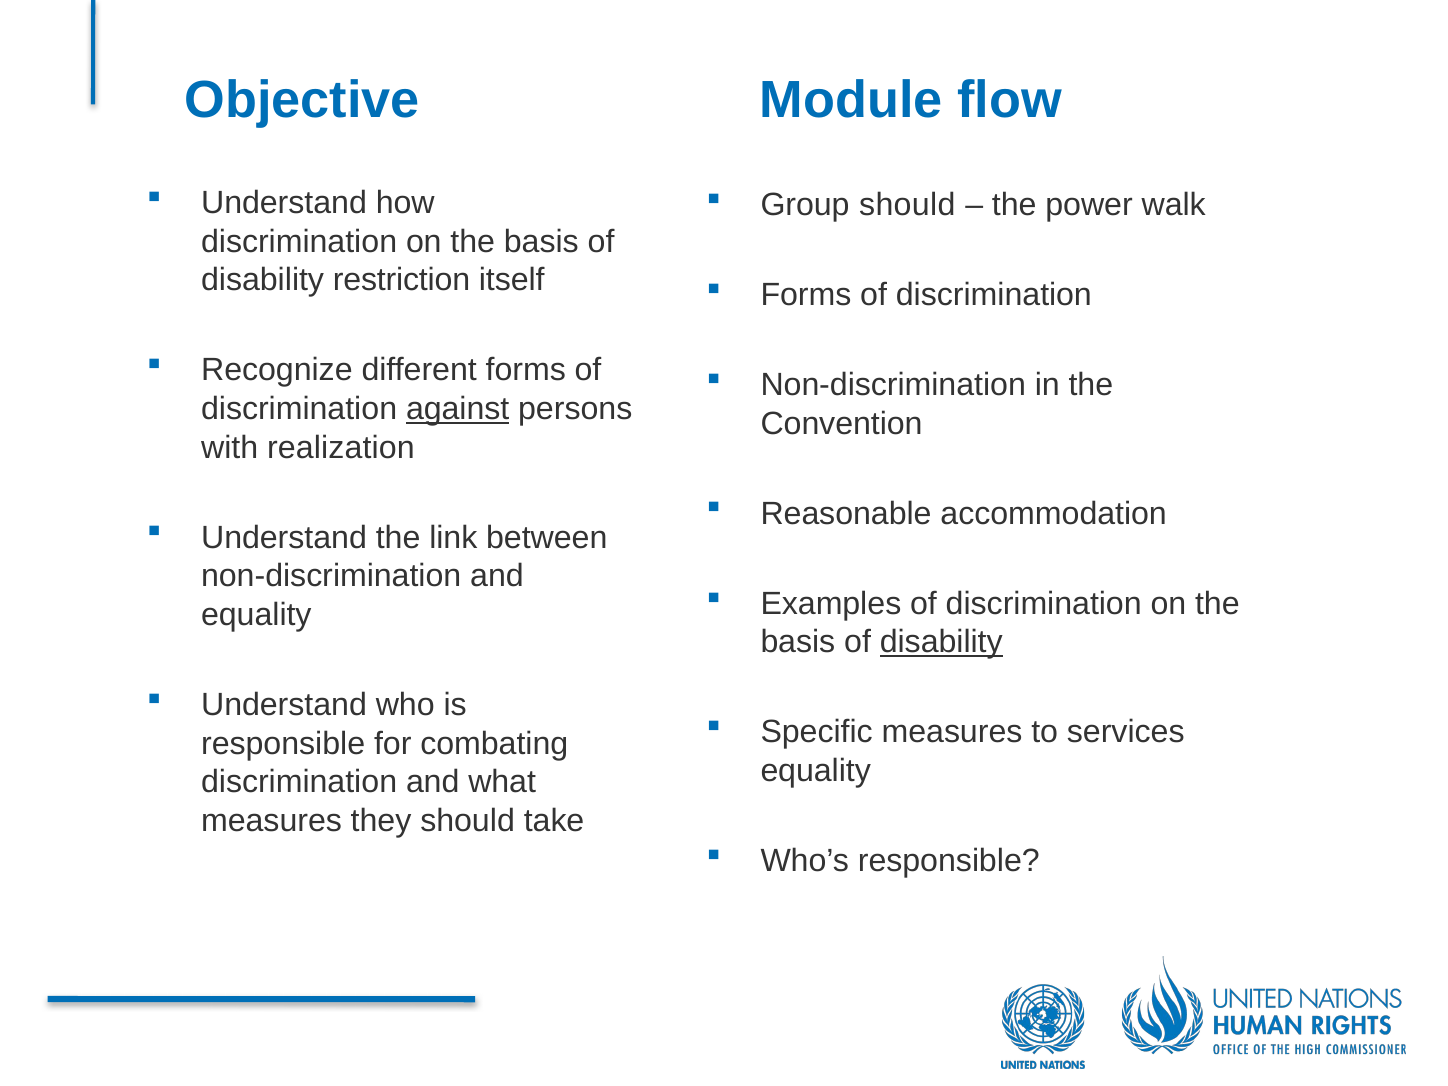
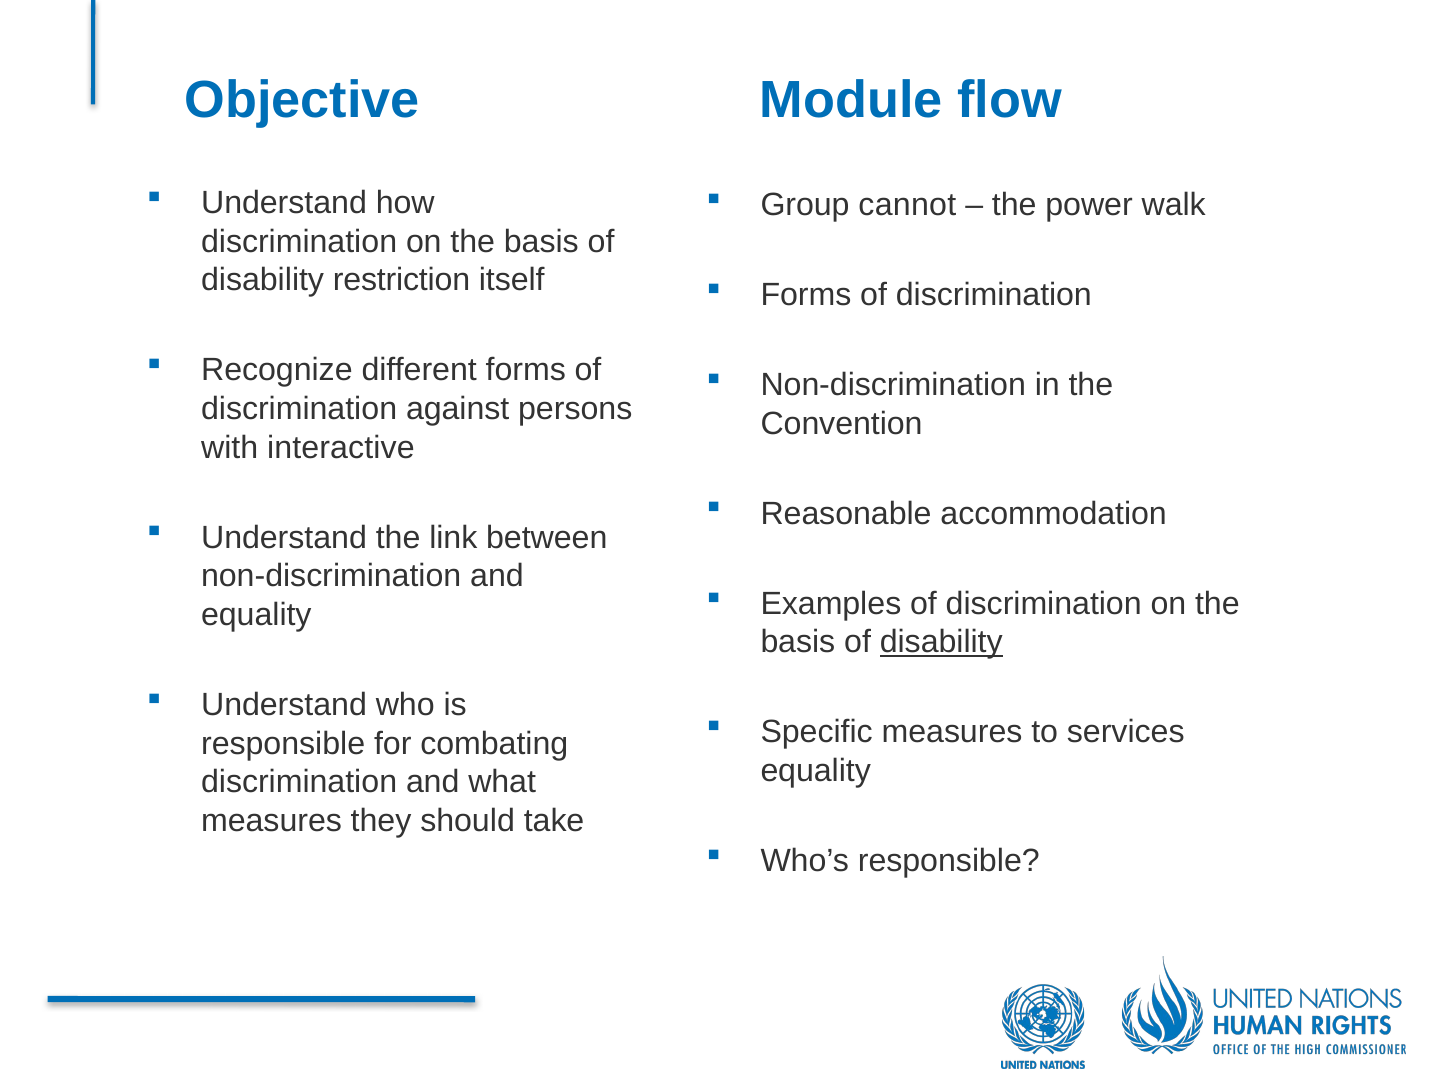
Group should: should -> cannot
against underline: present -> none
realization: realization -> interactive
